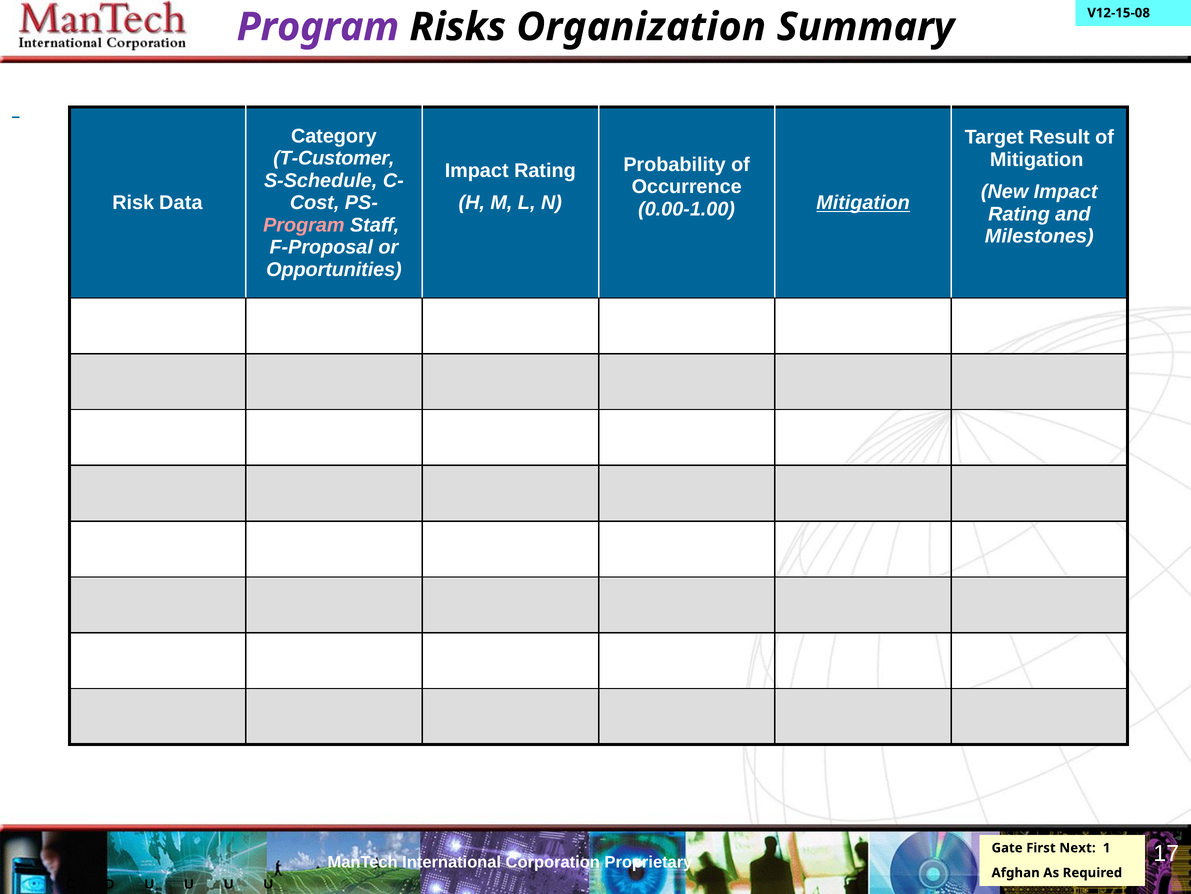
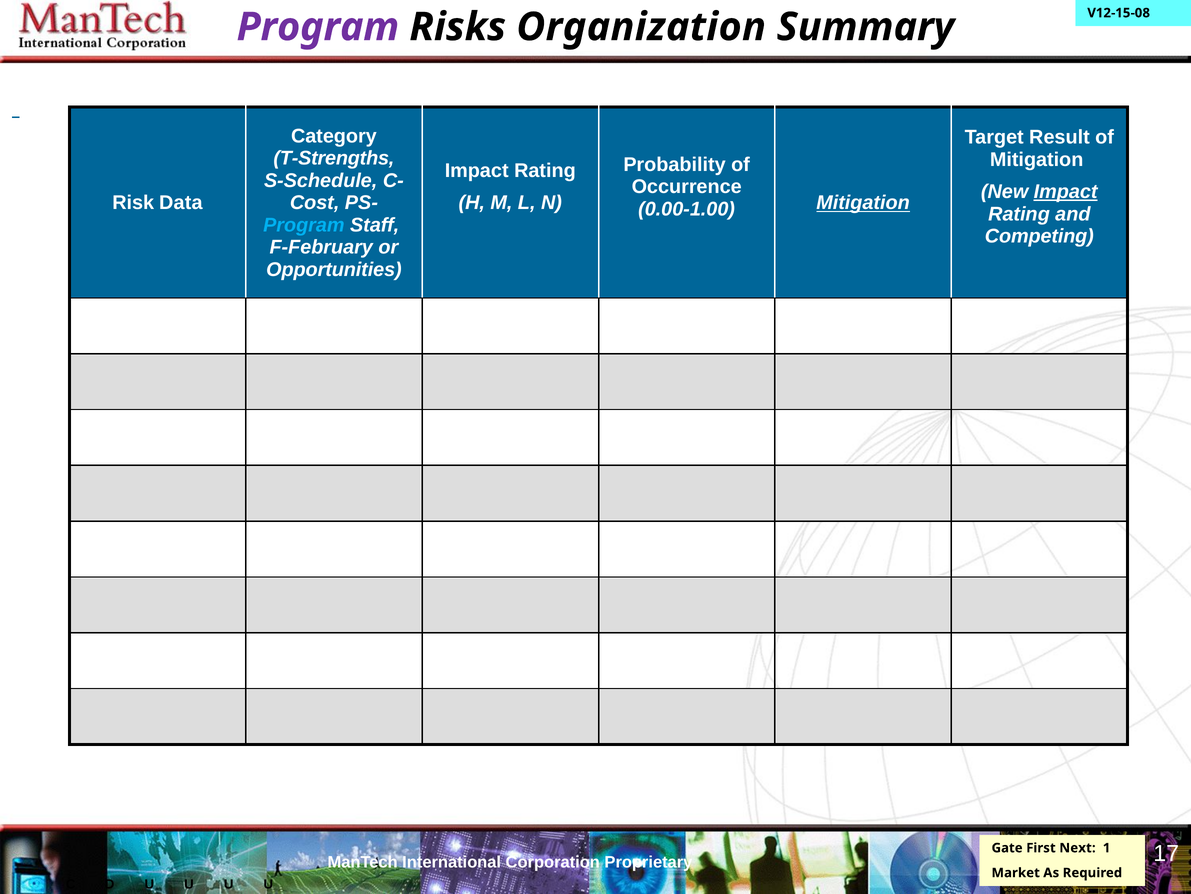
T-Customer: T-Customer -> T-Strengths
Impact at (1066, 192) underline: none -> present
Program at (304, 225) colour: pink -> light blue
Milestones: Milestones -> Competing
F-Proposal: F-Proposal -> F-February
Afghan: Afghan -> Market
